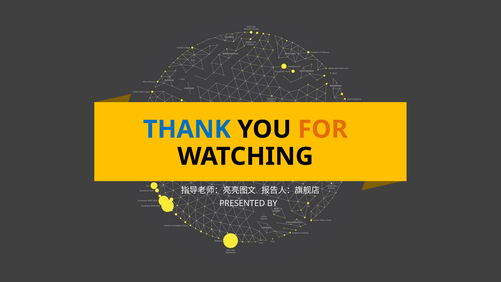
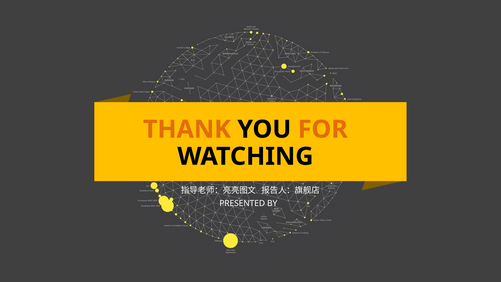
THANK colour: blue -> orange
